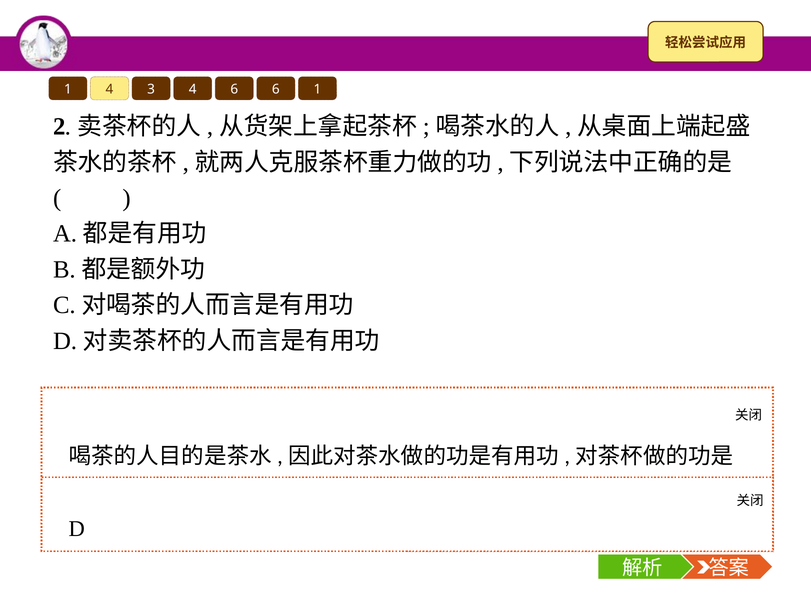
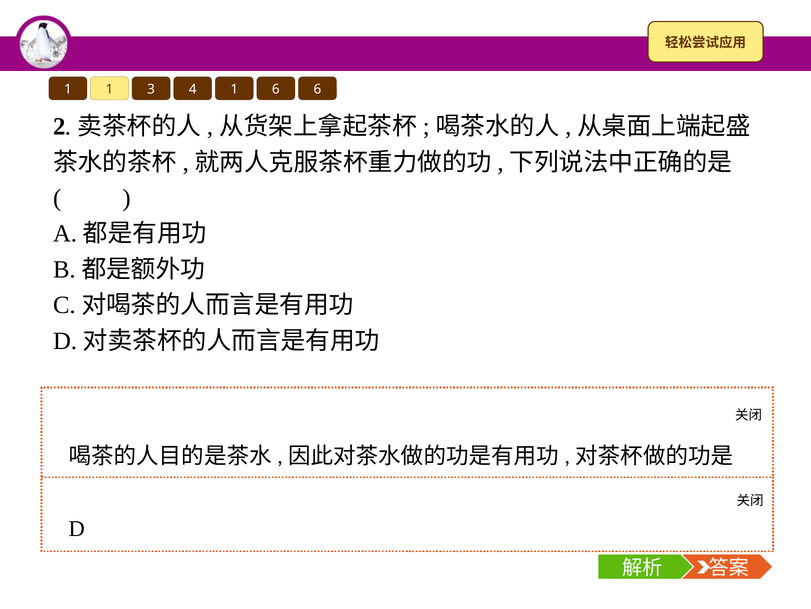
1 4: 4 -> 1
4 6: 6 -> 1
6 1: 1 -> 6
